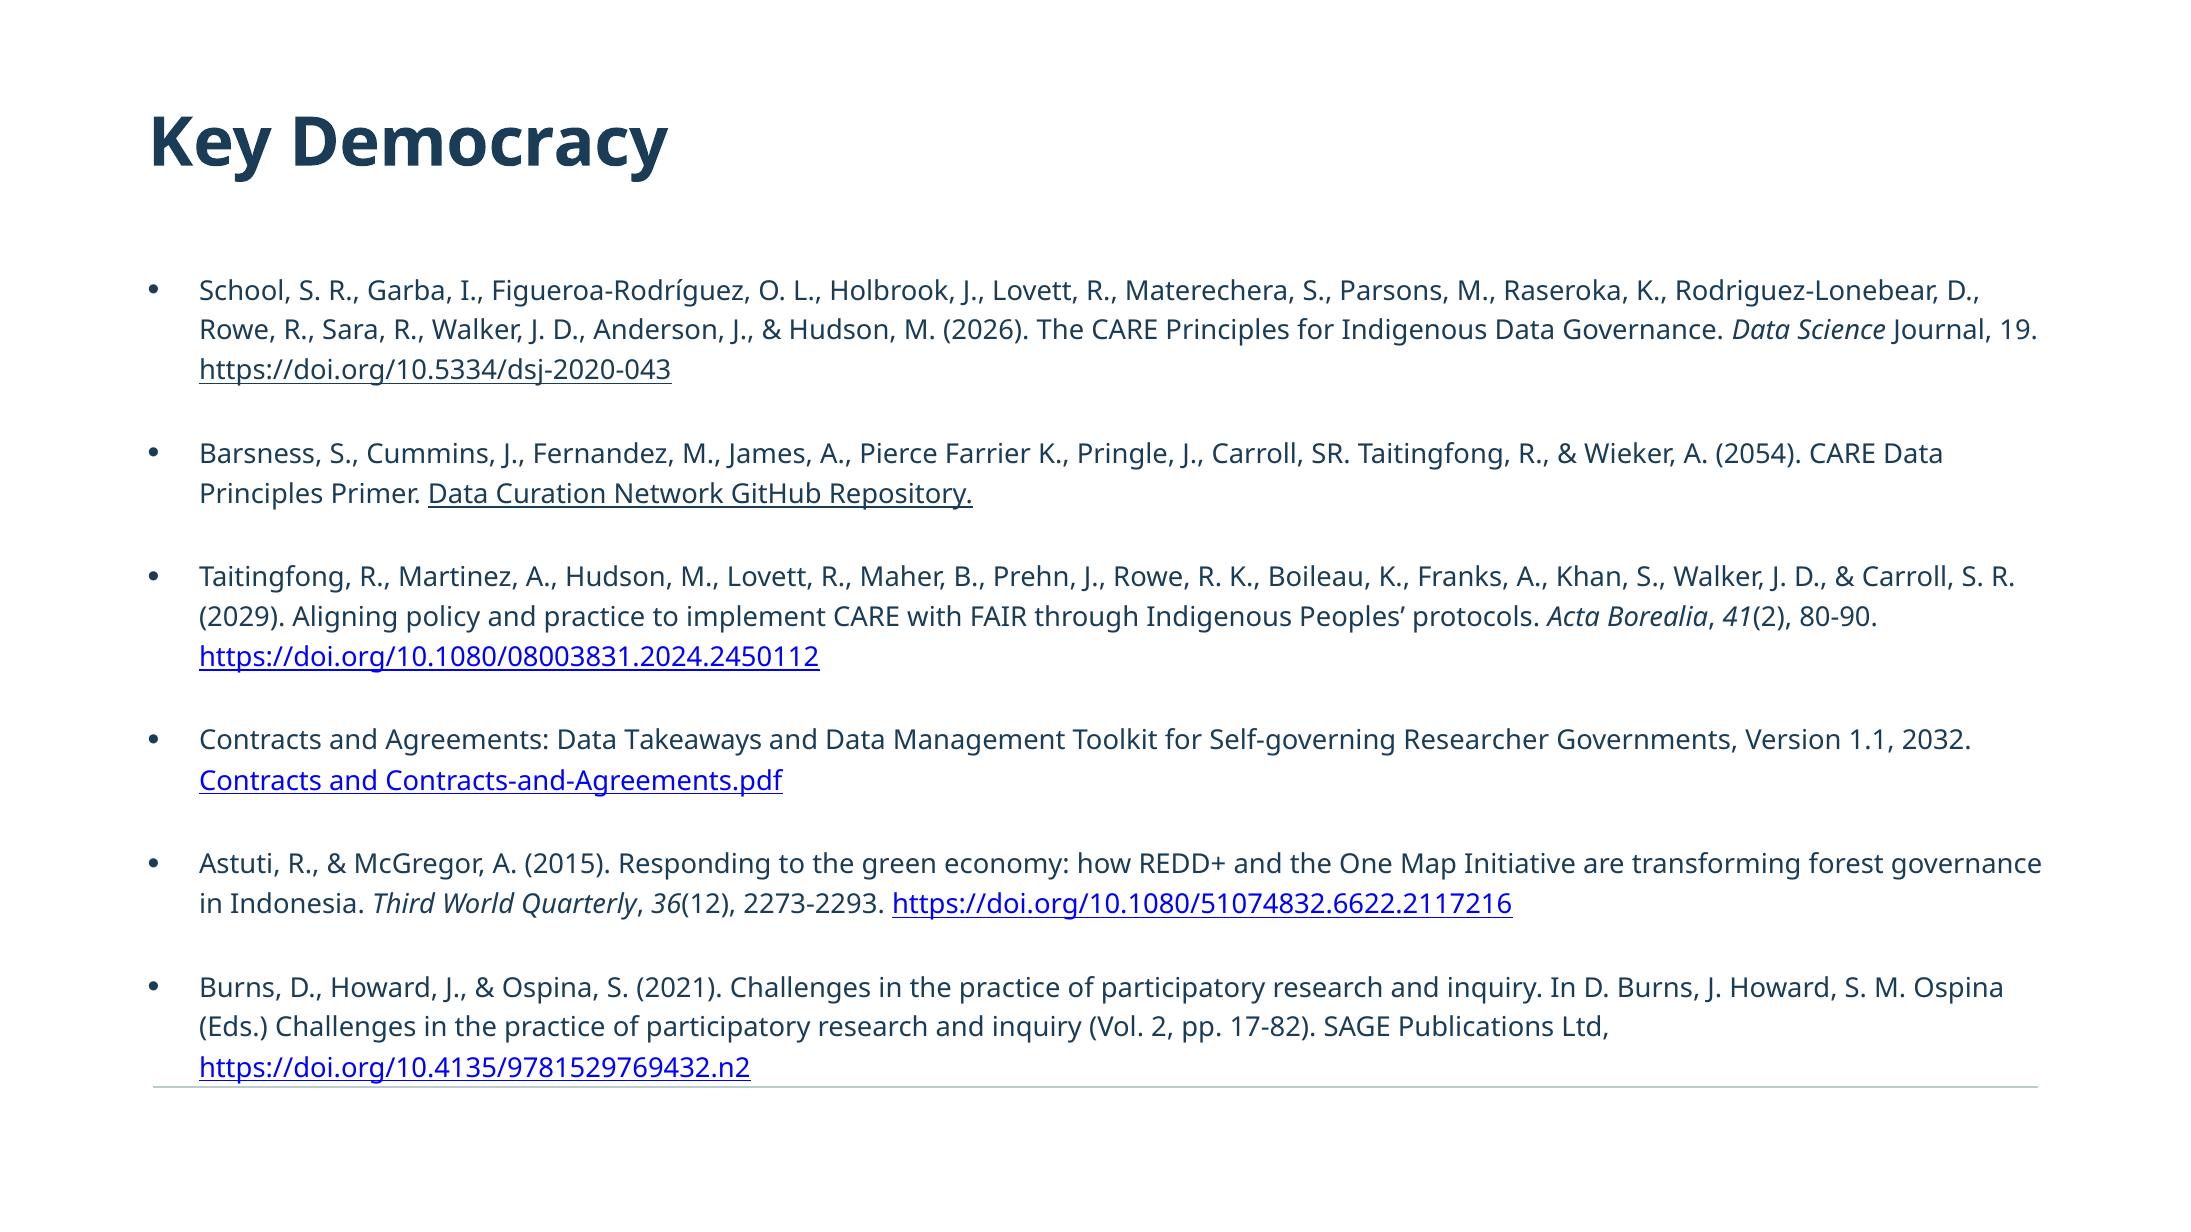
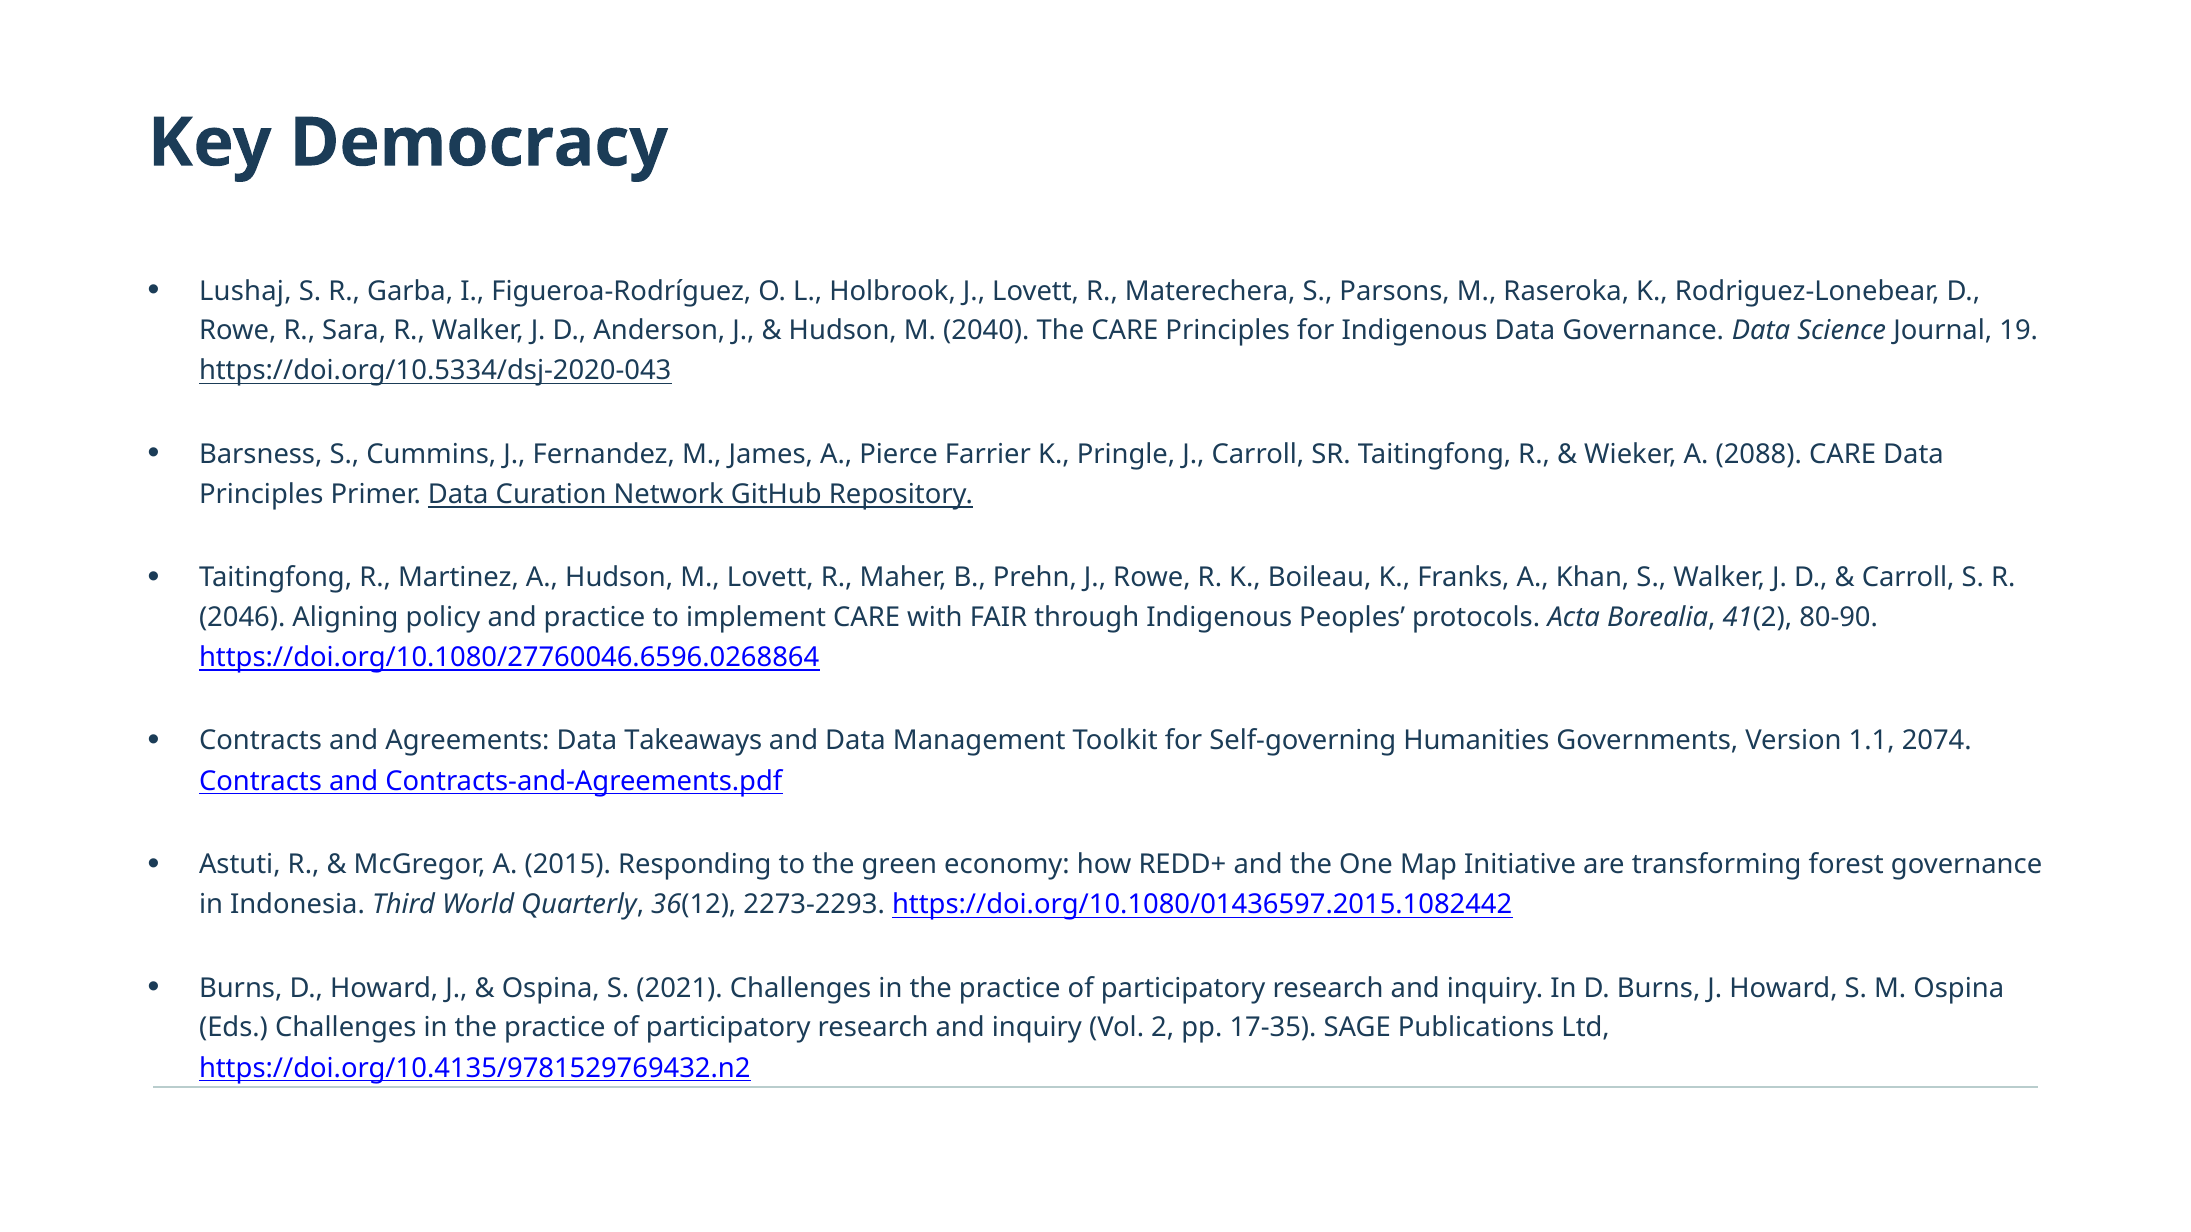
School: School -> Lushaj
2026: 2026 -> 2040
2054: 2054 -> 2088
2029: 2029 -> 2046
https://doi.org/10.1080/08003831.2024.2450112: https://doi.org/10.1080/08003831.2024.2450112 -> https://doi.org/10.1080/27760046.6596.0268864
Researcher: Researcher -> Humanities
2032: 2032 -> 2074
https://doi.org/10.1080/51074832.6622.2117216: https://doi.org/10.1080/51074832.6622.2117216 -> https://doi.org/10.1080/01436597.2015.1082442
17-82: 17-82 -> 17-35
